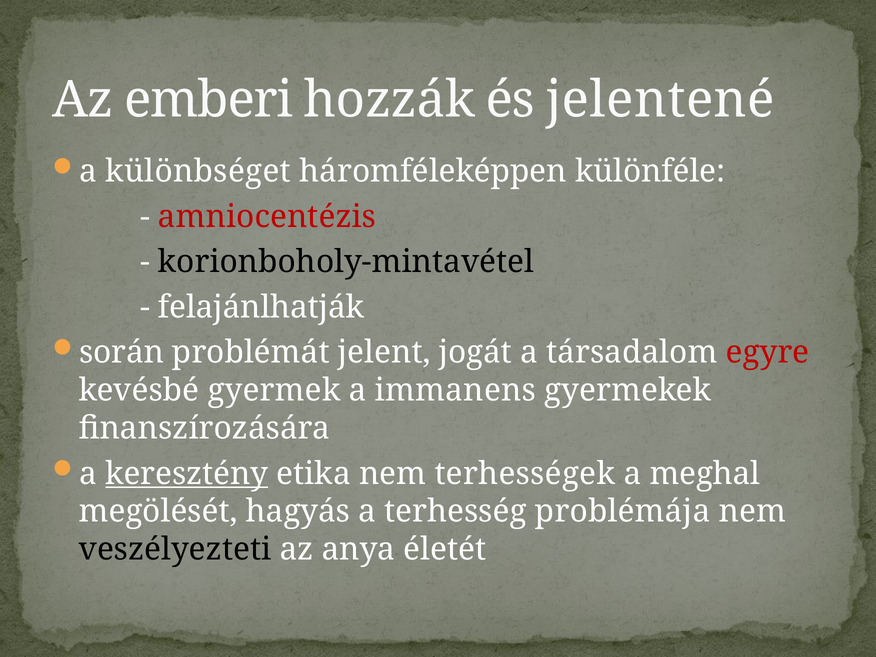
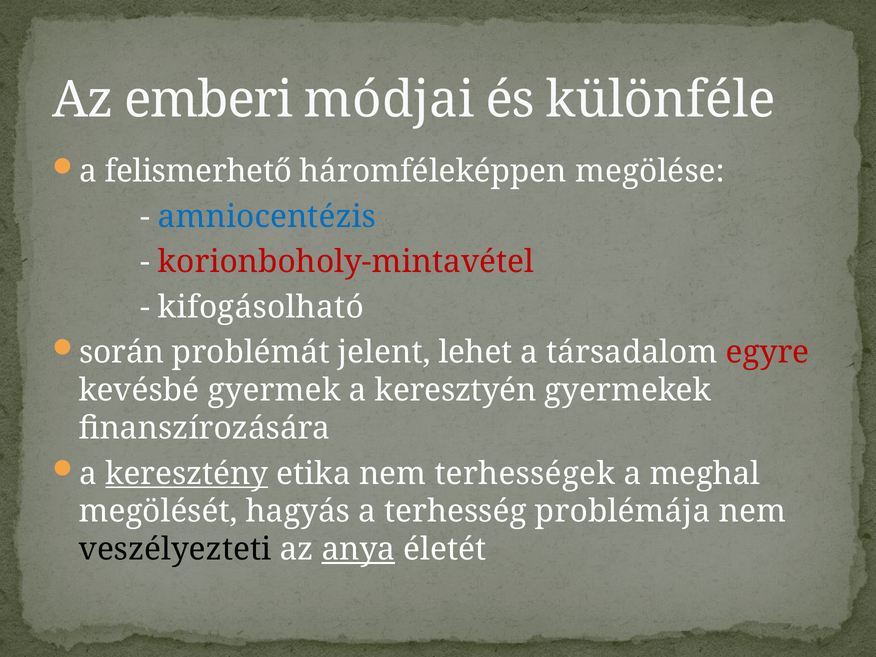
hozzák: hozzák -> módjai
jelentené: jelentené -> különféle
különbséget: különbséget -> felismerhető
különféle: különféle -> megölése
amniocentézis colour: red -> blue
korionboholy-mintavétel colour: black -> red
felajánlhatják: felajánlhatják -> kifogásolható
jogát: jogát -> lehet
immanens: immanens -> keresztyén
anya underline: none -> present
